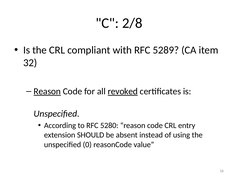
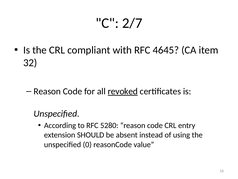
2/8: 2/8 -> 2/7
5289: 5289 -> 4645
Reason at (47, 91) underline: present -> none
